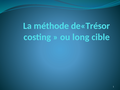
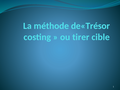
long: long -> tirer
